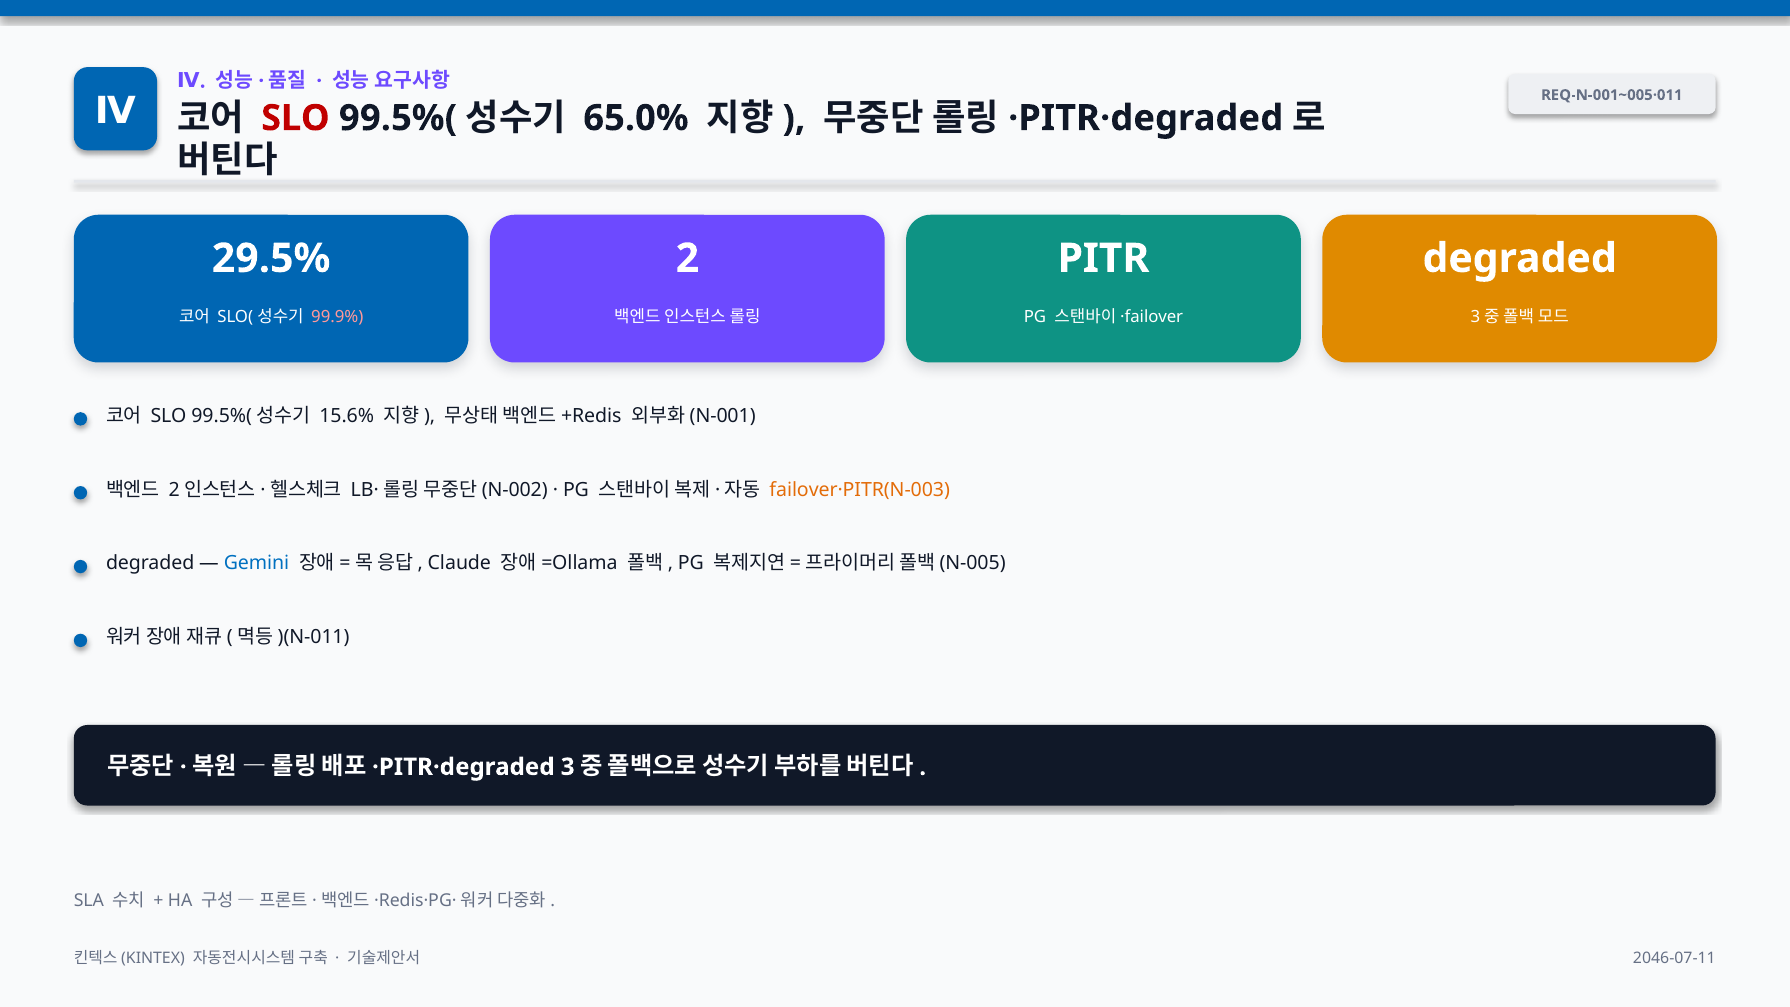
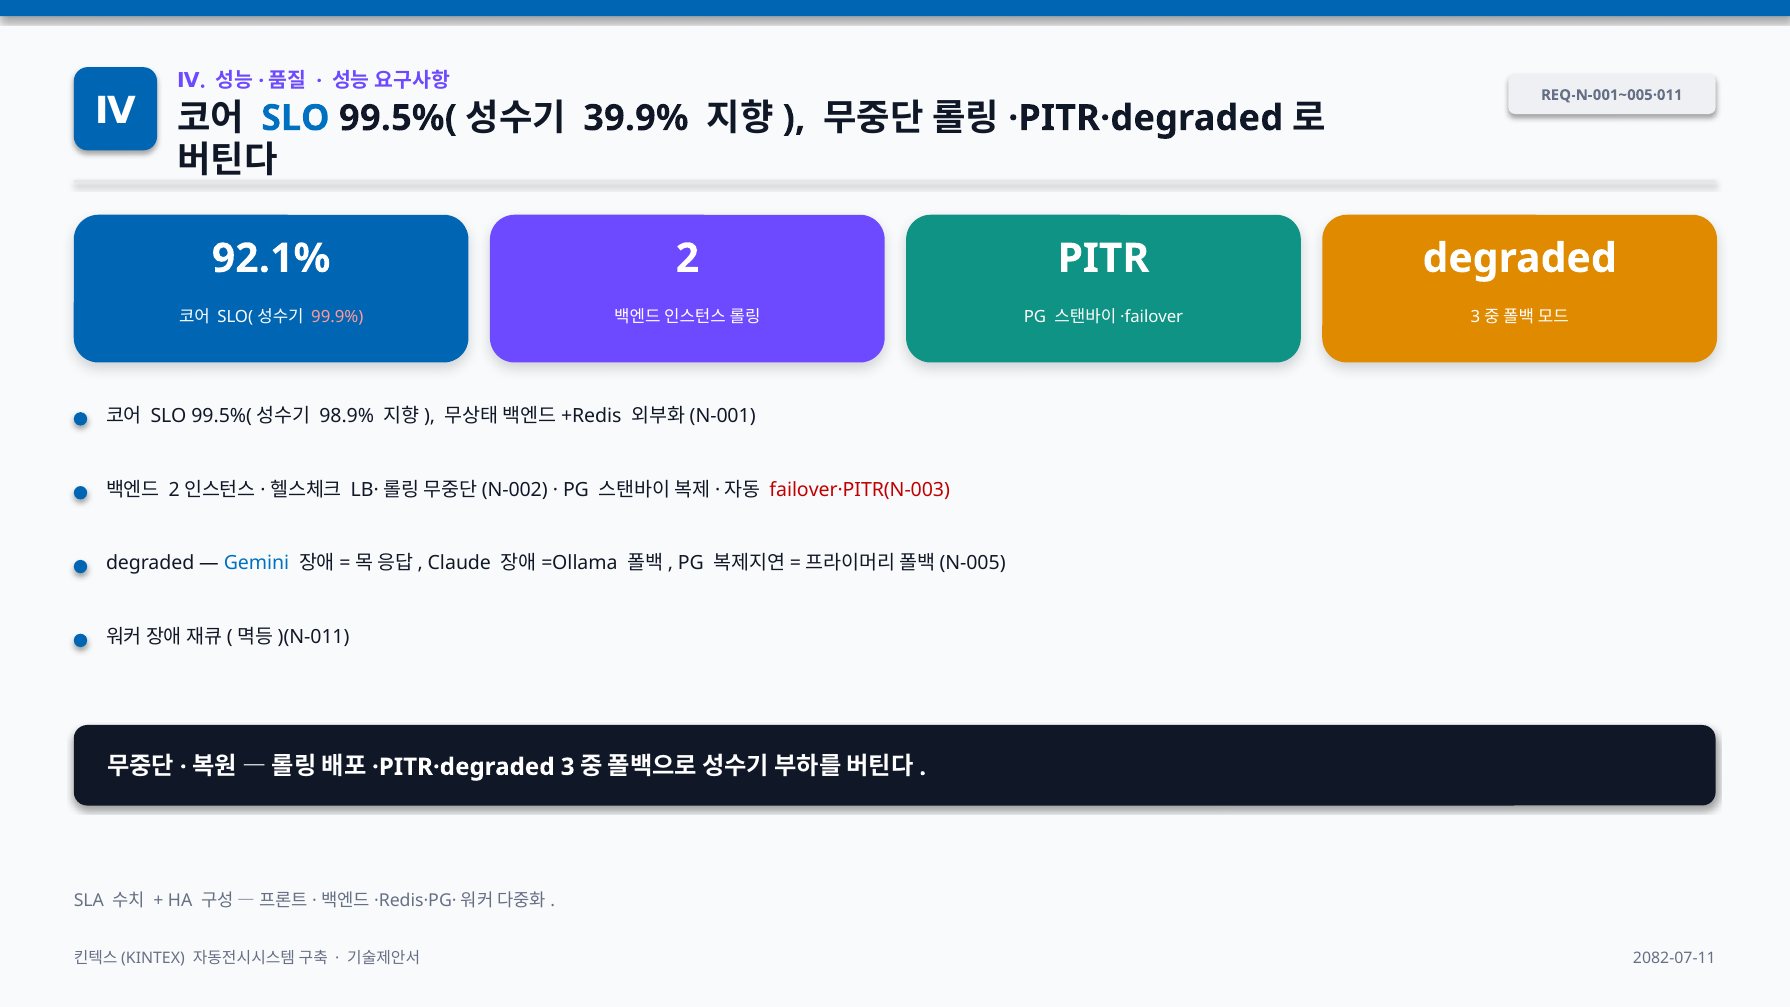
SLO at (295, 118) colour: red -> blue
65.0%: 65.0% -> 39.9%
29.5%: 29.5% -> 92.1%
15.6%: 15.6% -> 98.9%
failover·PITR(N-003 colour: orange -> red
2046-07-11: 2046-07-11 -> 2082-07-11
